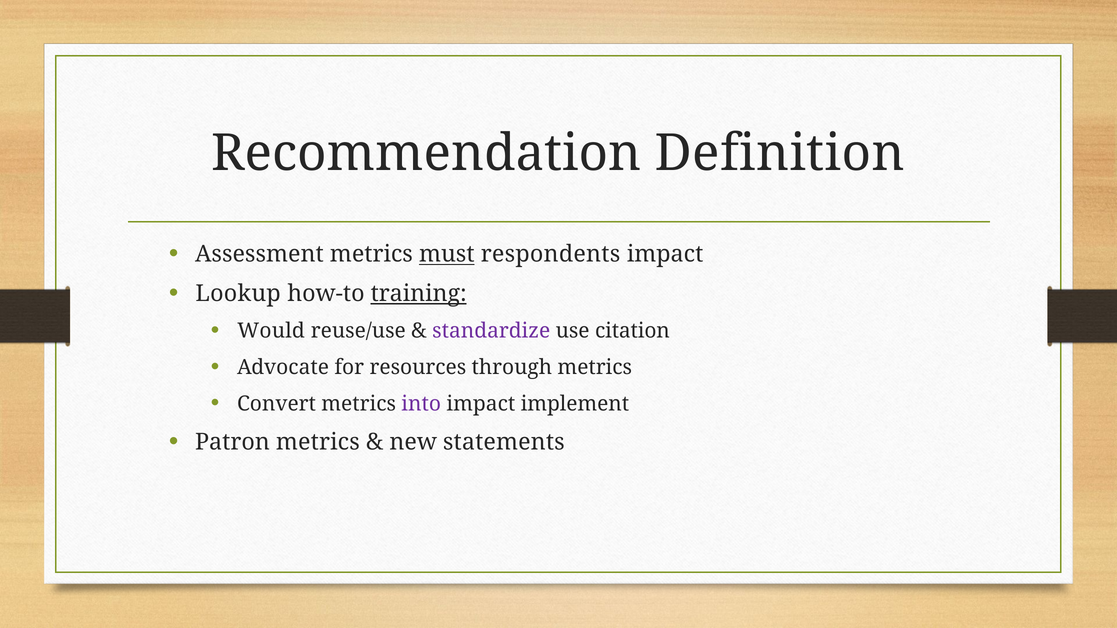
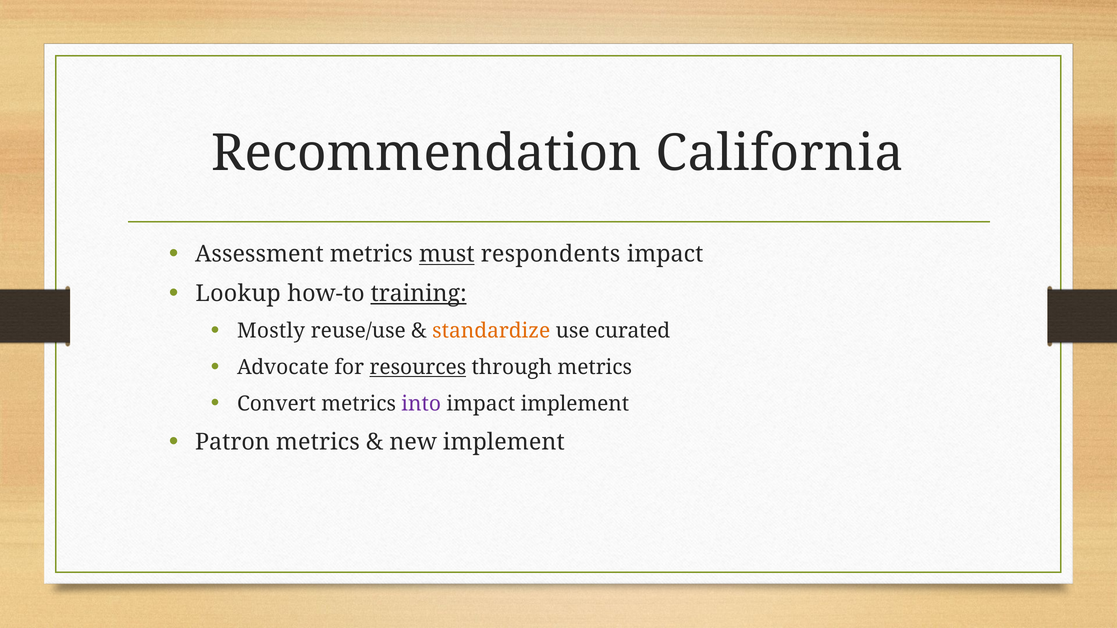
Definition: Definition -> California
Would: Would -> Mostly
standardize colour: purple -> orange
citation: citation -> curated
resources underline: none -> present
new statements: statements -> implement
